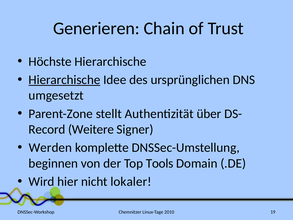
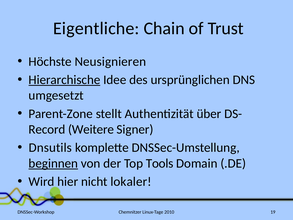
Generieren: Generieren -> Eigentliche
Höchste Hierarchische: Hierarchische -> Neusignieren
Werden: Werden -> Dnsutils
beginnen underline: none -> present
